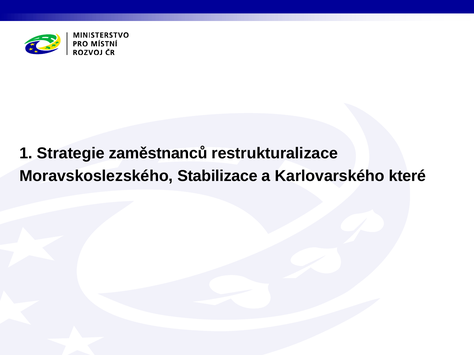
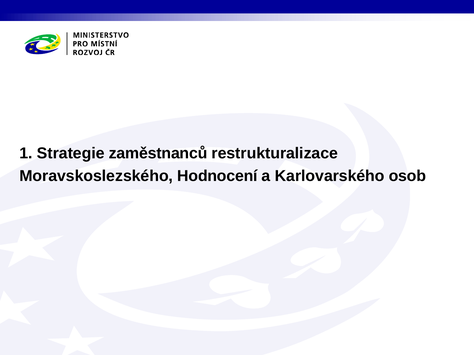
Stabilizace: Stabilizace -> Hodnocení
které: které -> osob
